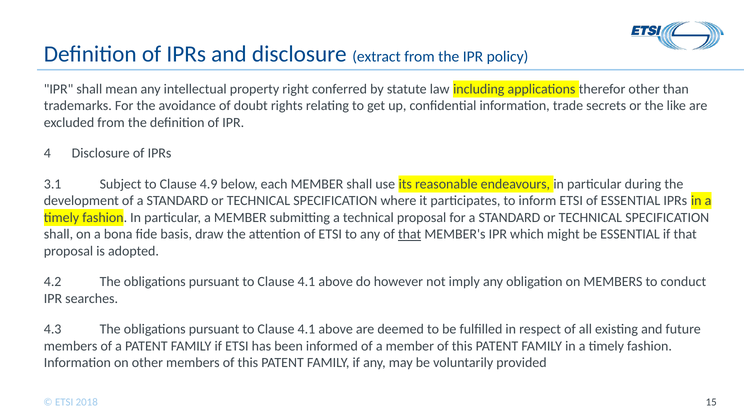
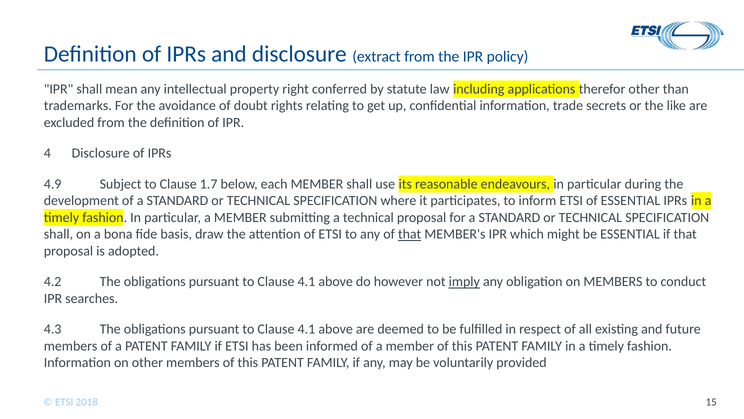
3.1: 3.1 -> 4.9
4.9: 4.9 -> 1.7
imply underline: none -> present
